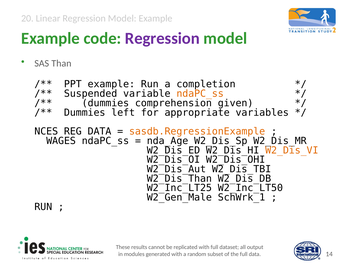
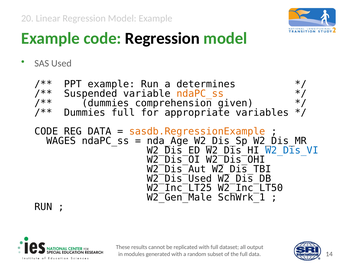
Regression at (162, 38) colour: purple -> black
Than: Than -> Used
completion: completion -> determines
Dummies left: left -> full
NCES at (46, 131): NCES -> CODE
W2_Dis_VI colour: orange -> blue
W2_Dis_Than: W2_Dis_Than -> W2_Dis_Used
